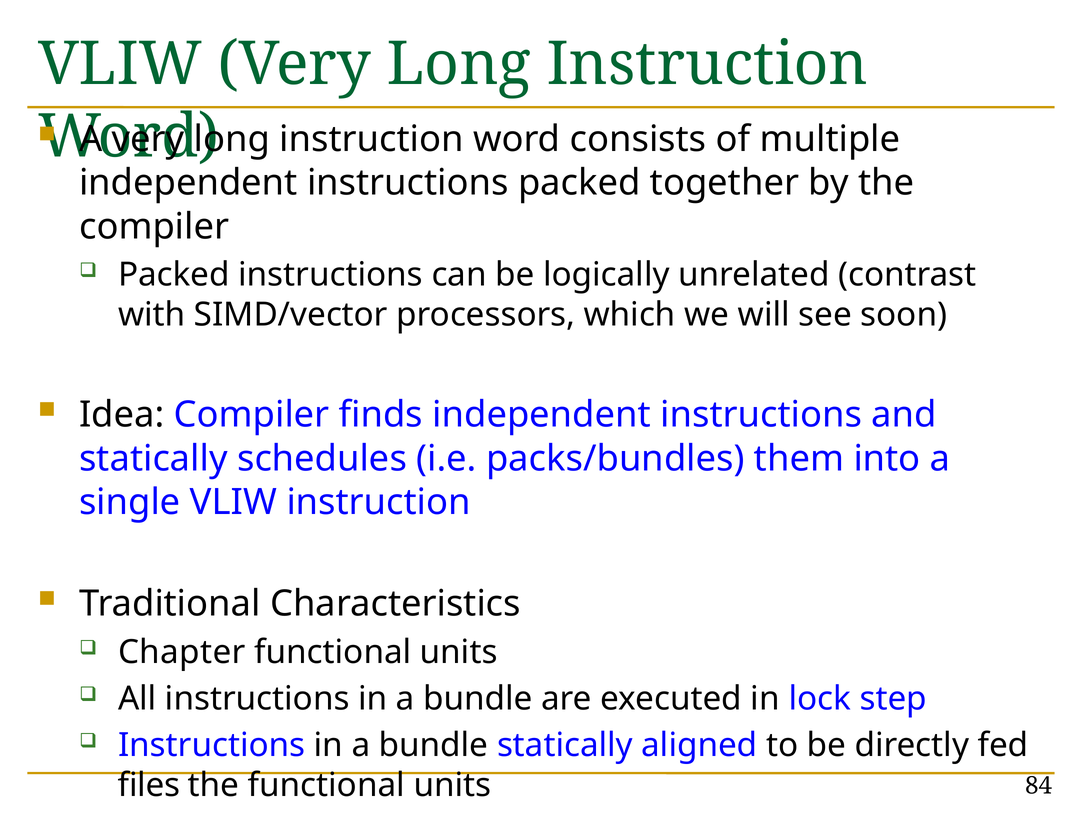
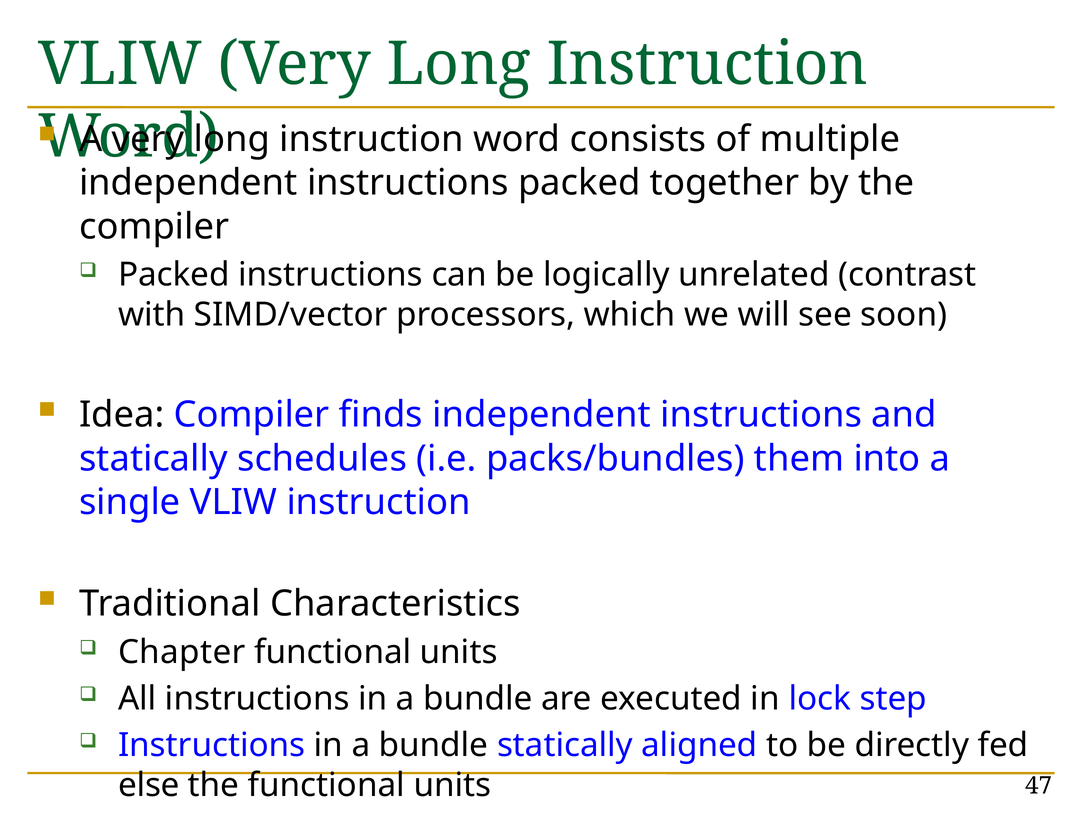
files: files -> else
84: 84 -> 47
